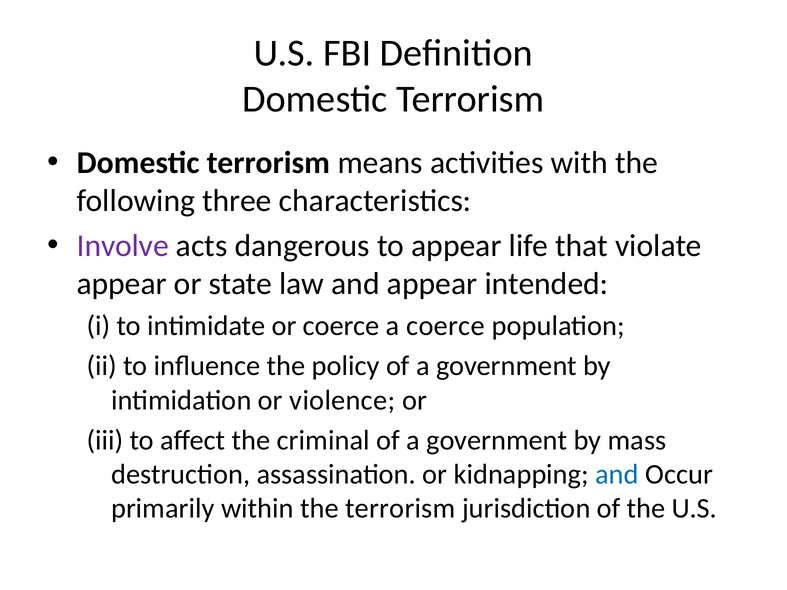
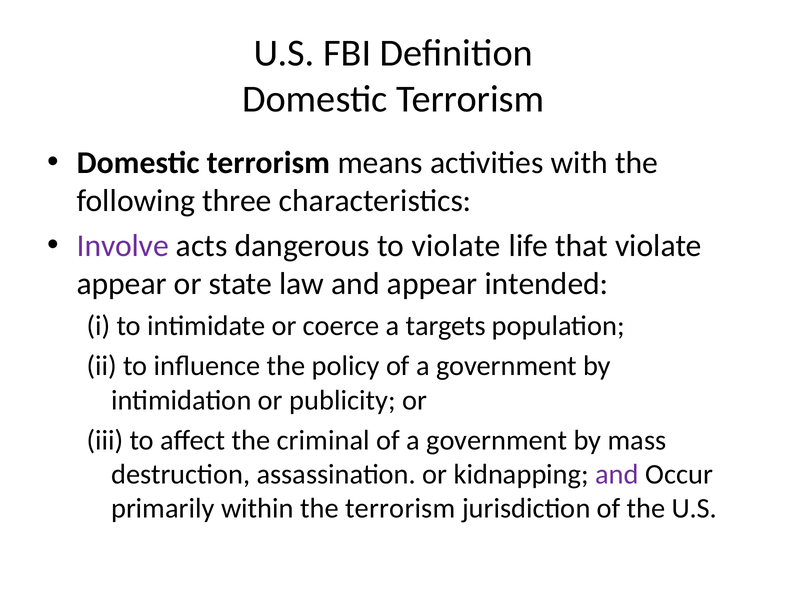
to appear: appear -> violate
a coerce: coerce -> targets
violence: violence -> publicity
and at (617, 475) colour: blue -> purple
